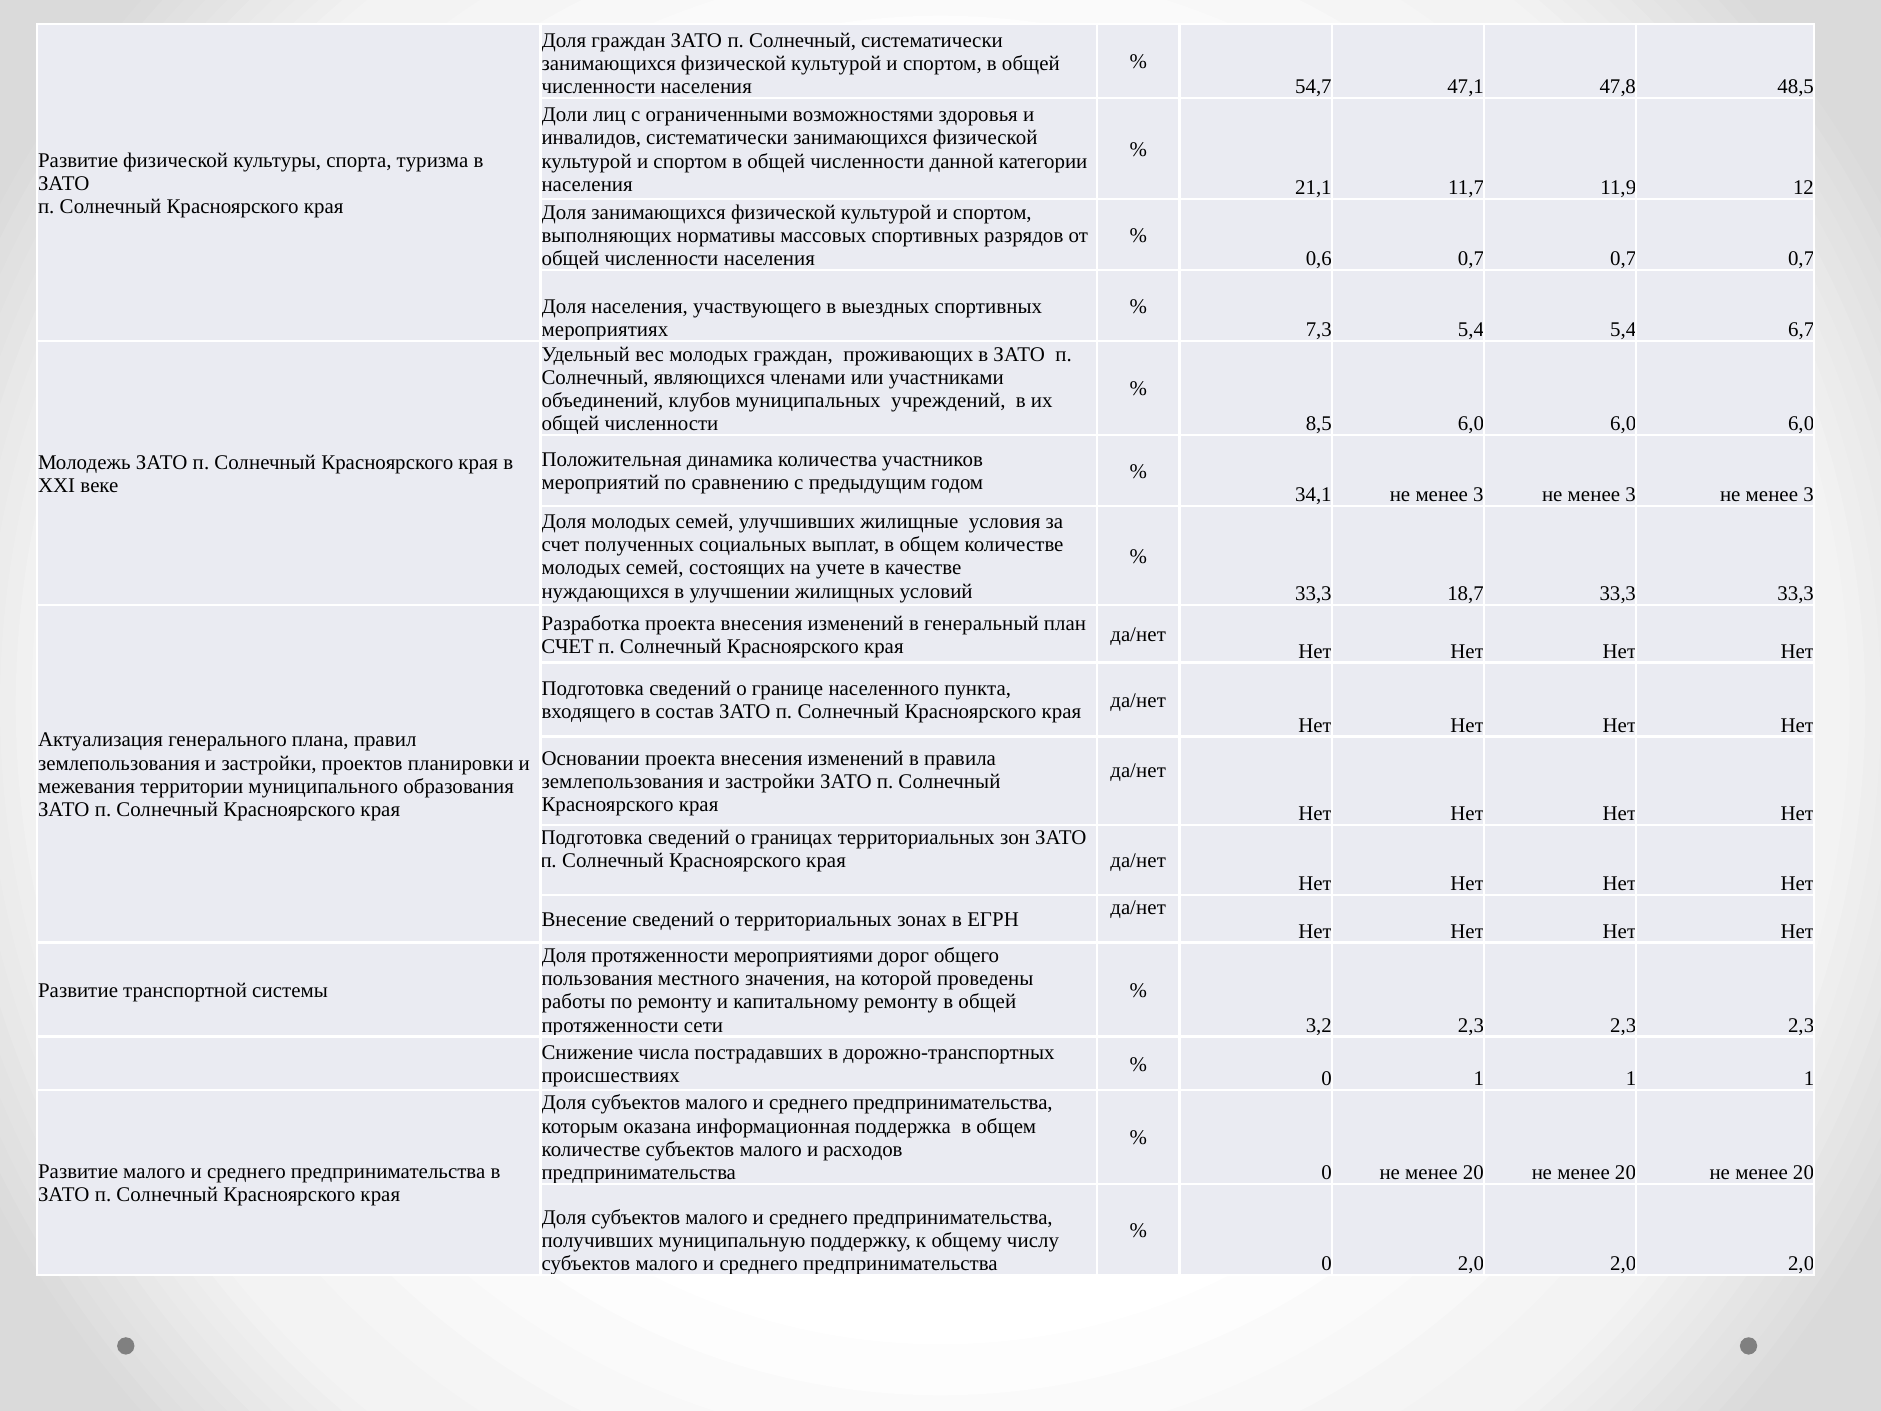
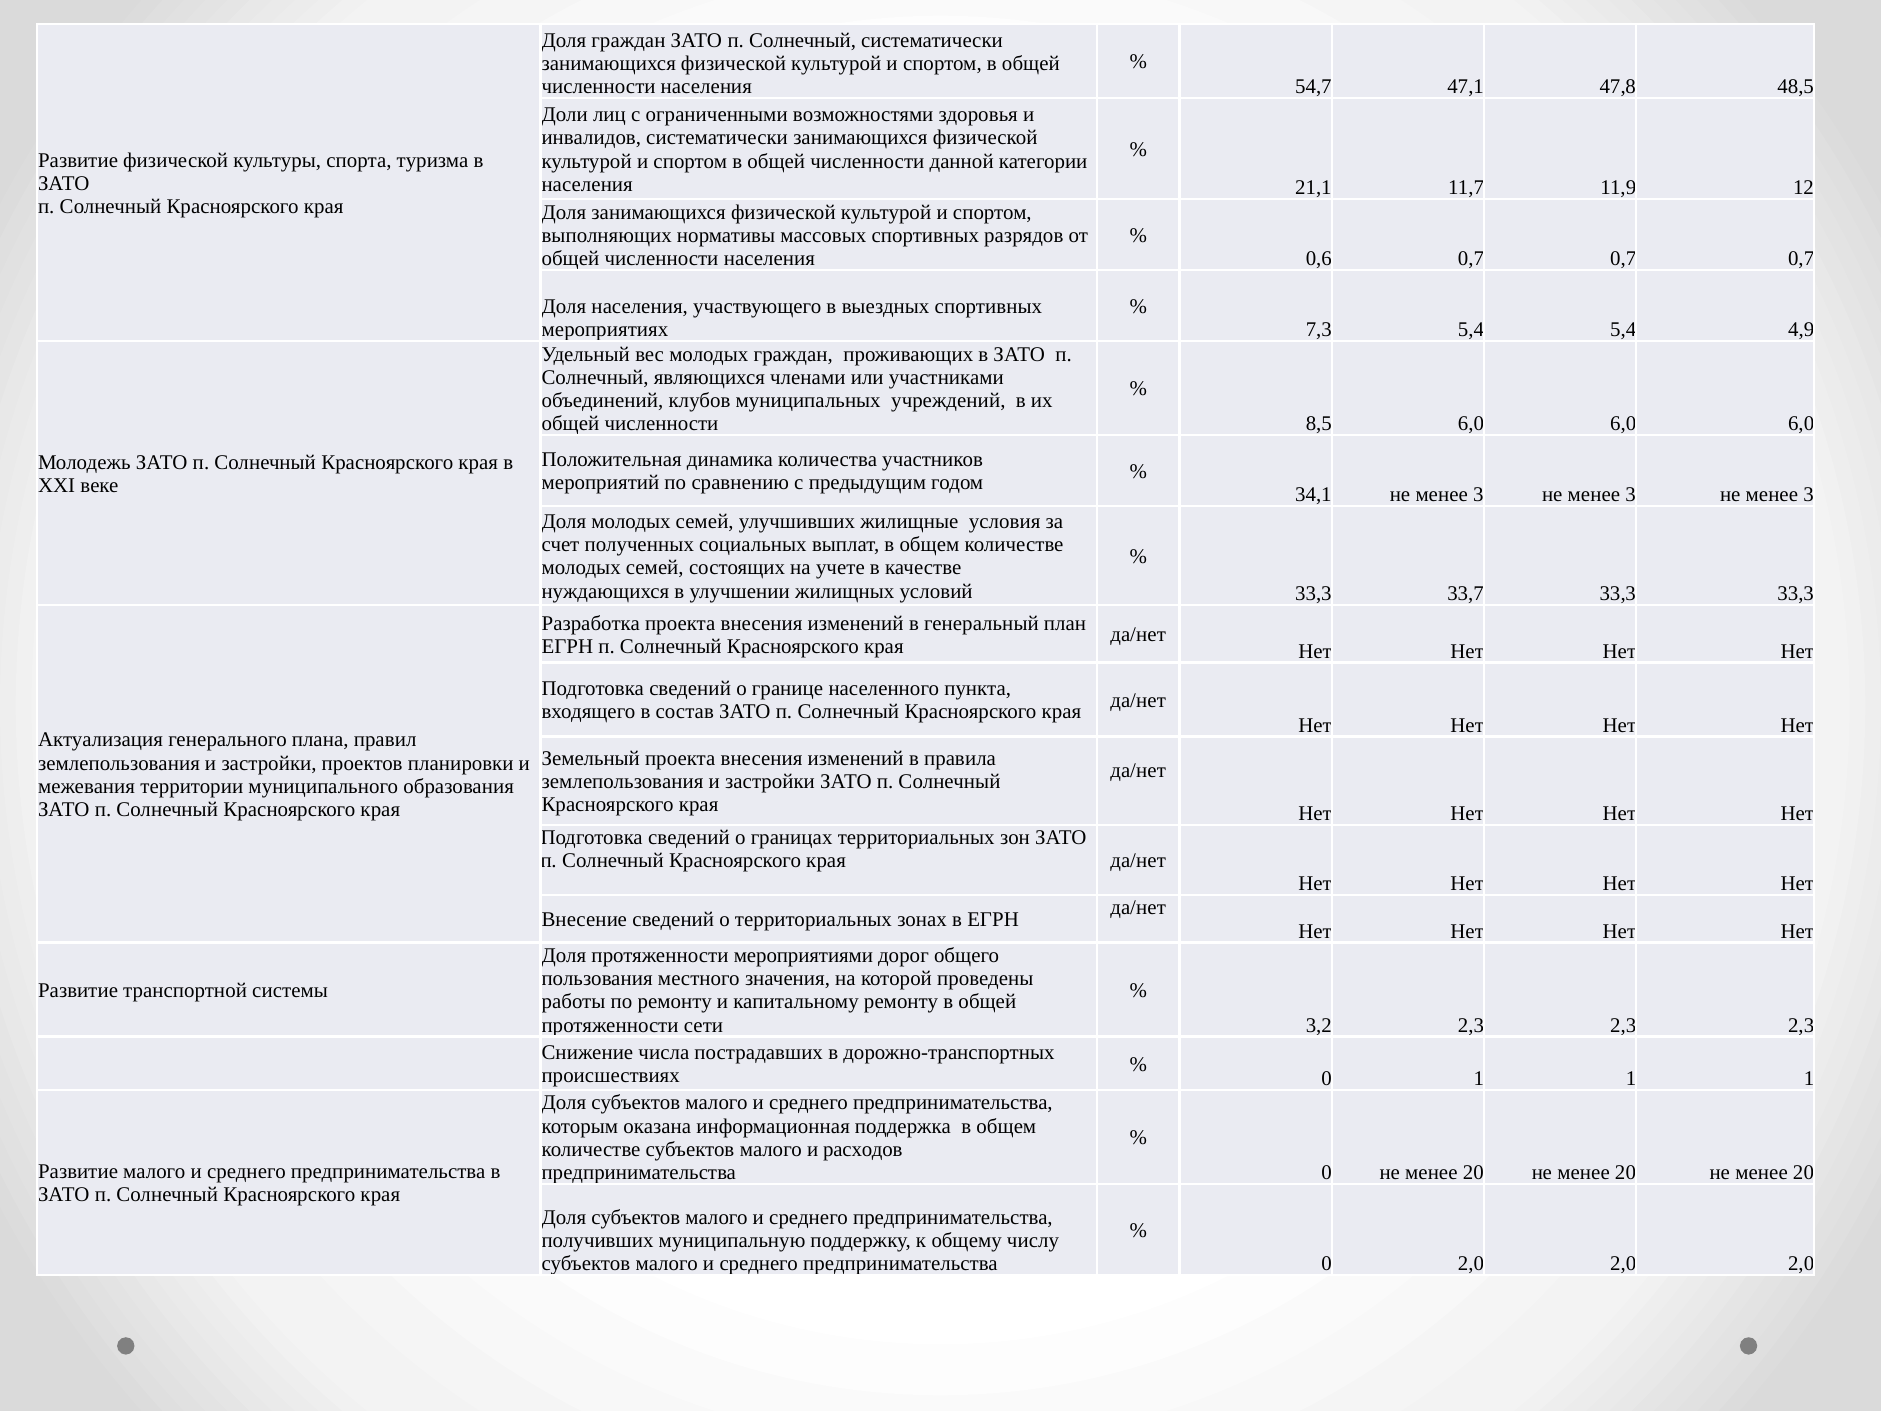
6,7: 6,7 -> 4,9
18,7: 18,7 -> 33,7
СЧЕТ at (568, 646): СЧЕТ -> ЕГРН
Основании: Основании -> Земельный
